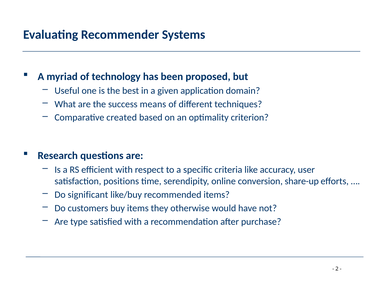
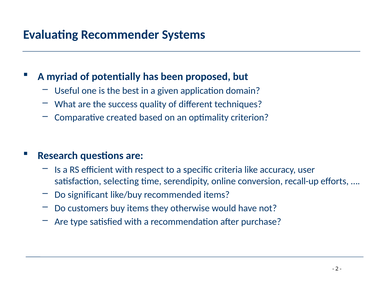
technology: technology -> potentially
means: means -> quality
positions: positions -> selecting
share-up: share-up -> recall-up
